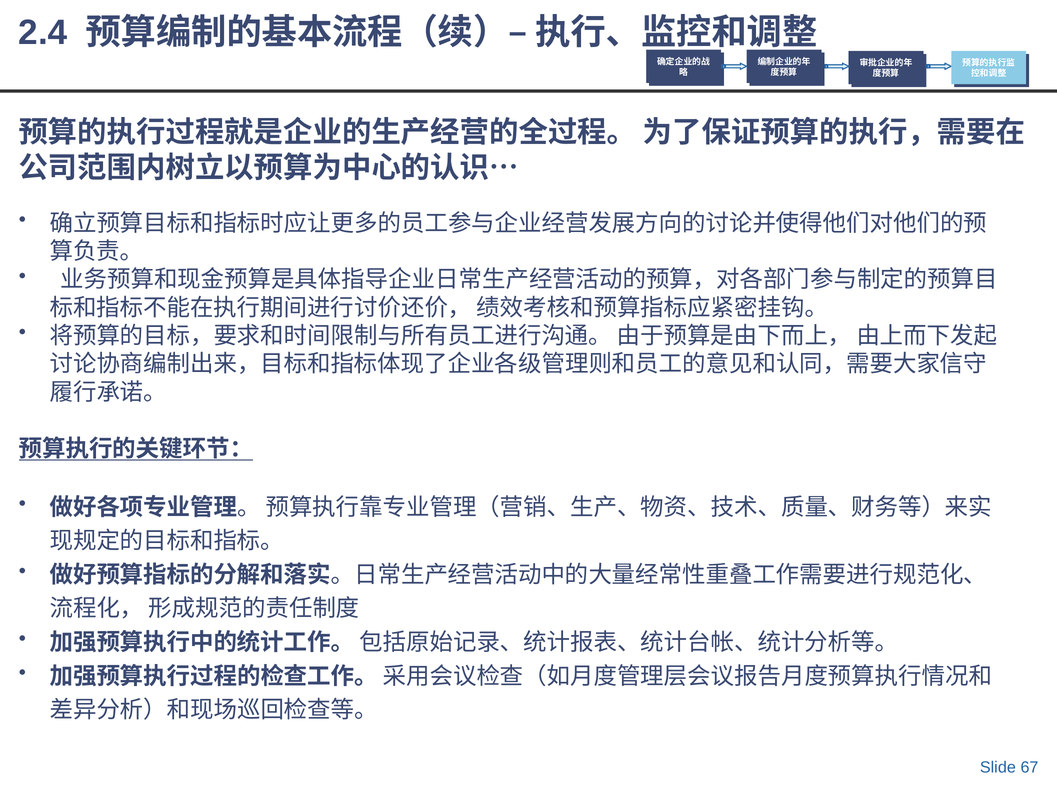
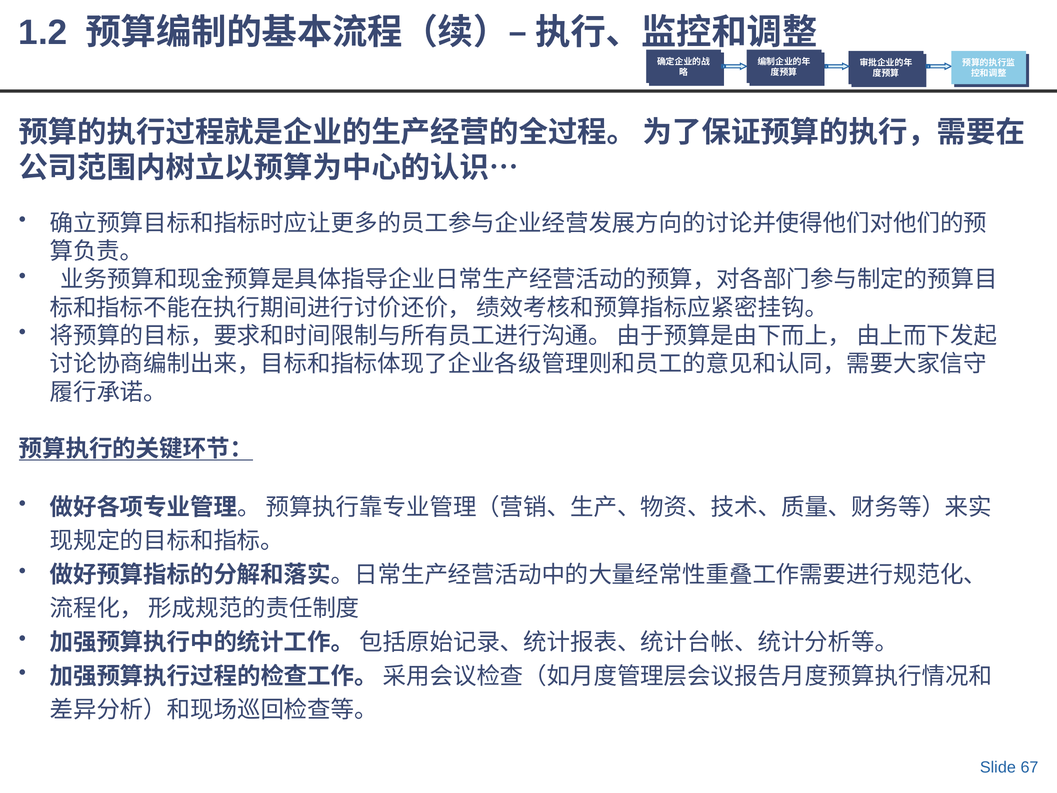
2.4: 2.4 -> 1.2
